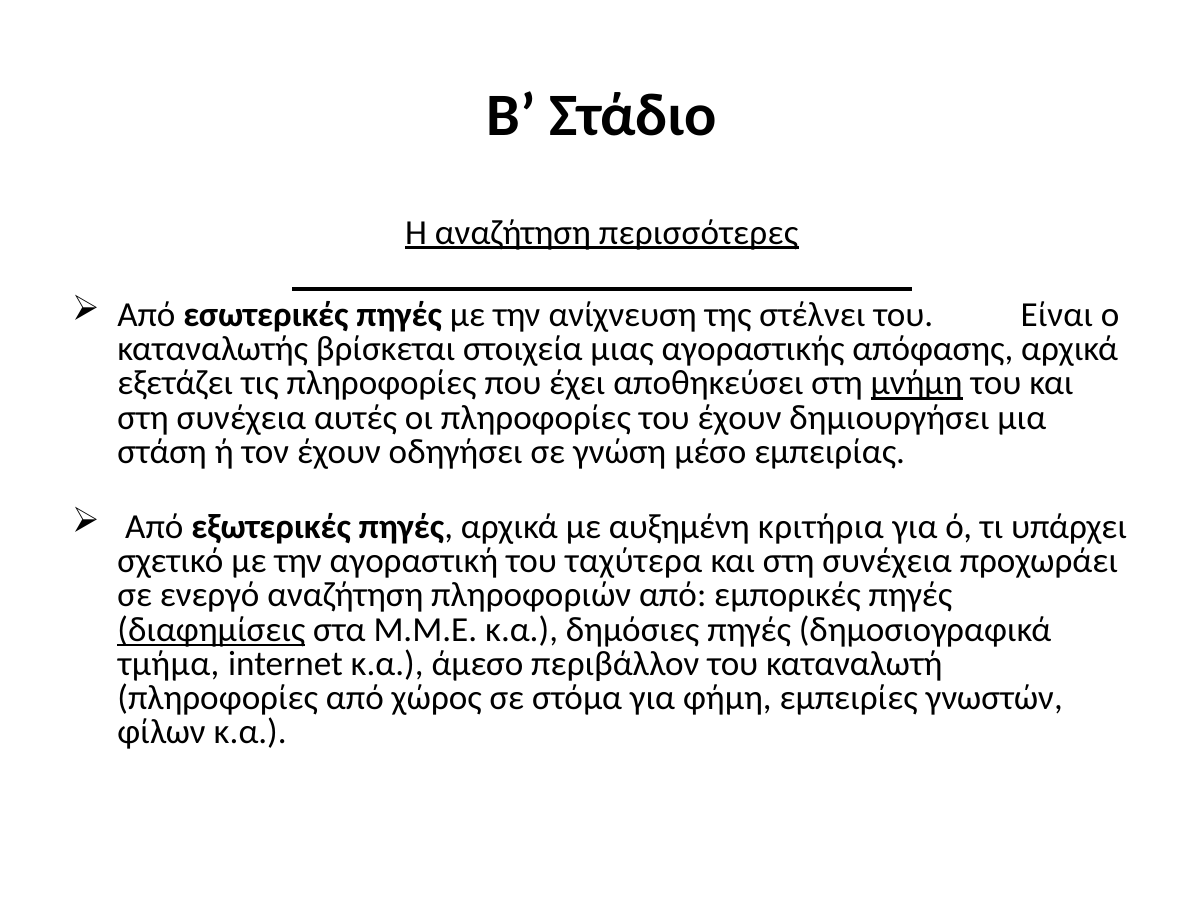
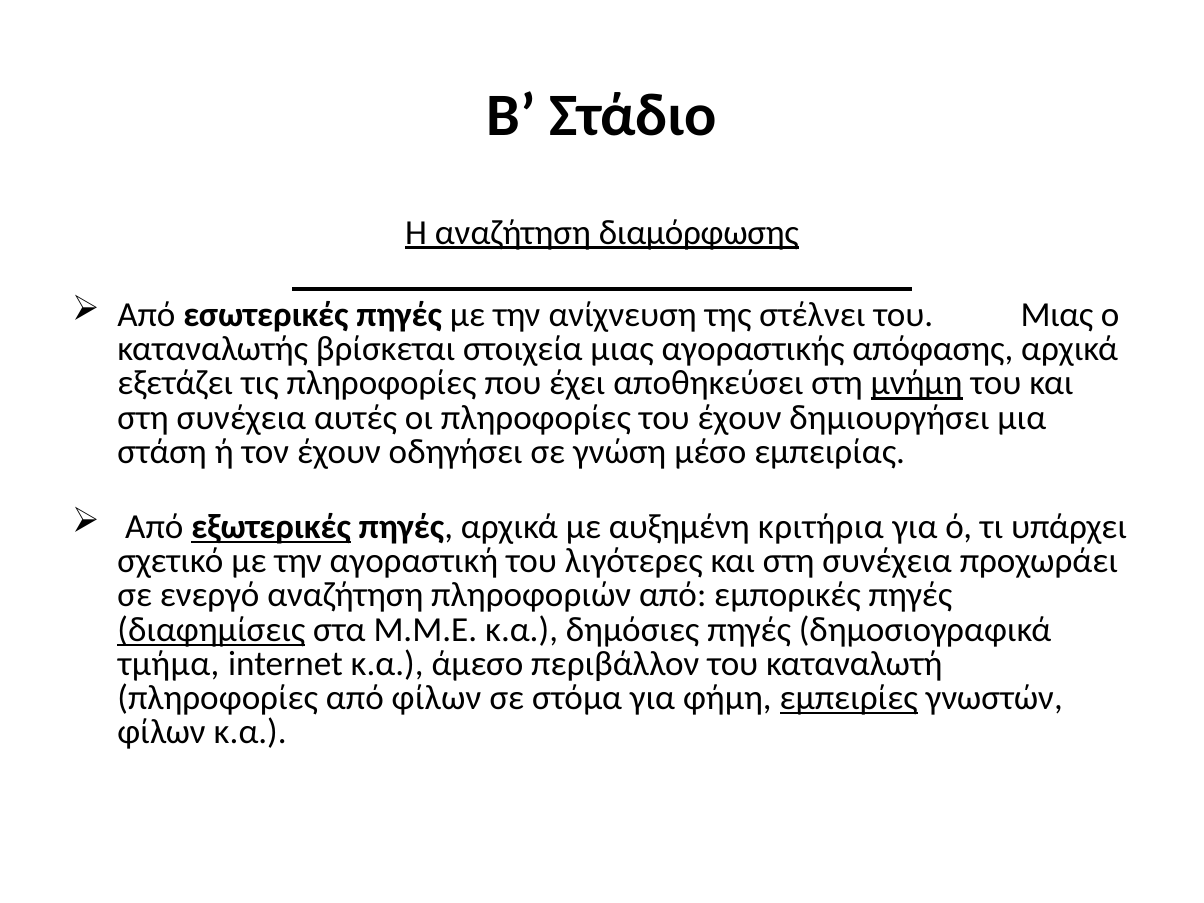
περισσότερες: περισσότερες -> διαμόρφωσης
του Είναι: Είναι -> Μιας
εξωτερικές underline: none -> present
ταχύτερα: ταχύτερα -> λιγότερες
από χώρος: χώρος -> φίλων
εμπειρίες underline: none -> present
